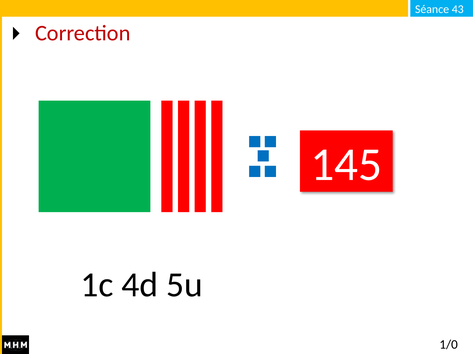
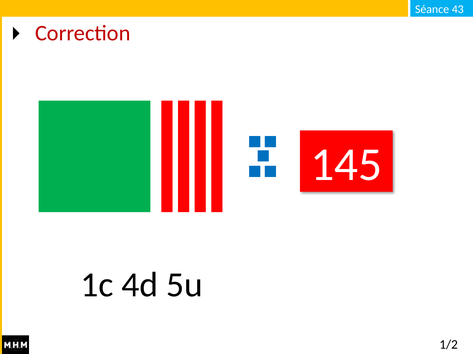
1/0: 1/0 -> 1/2
